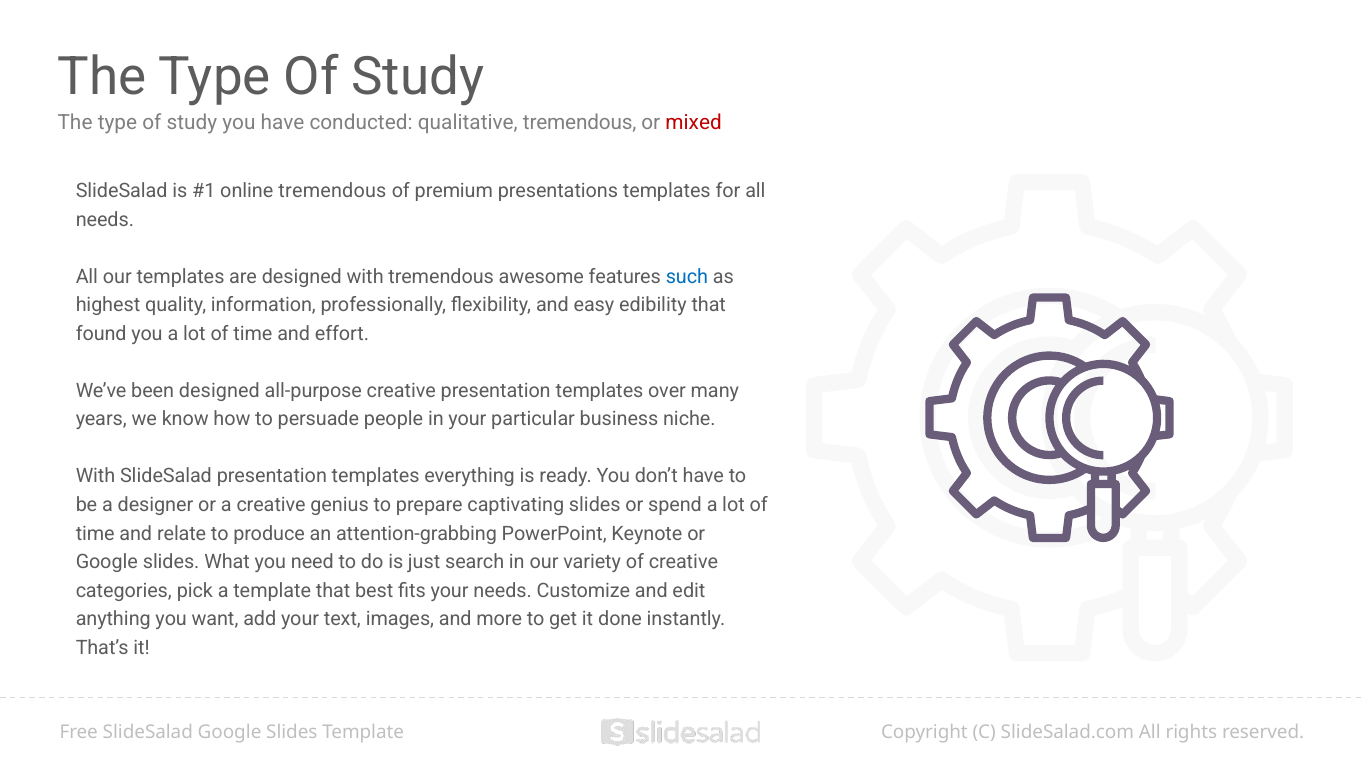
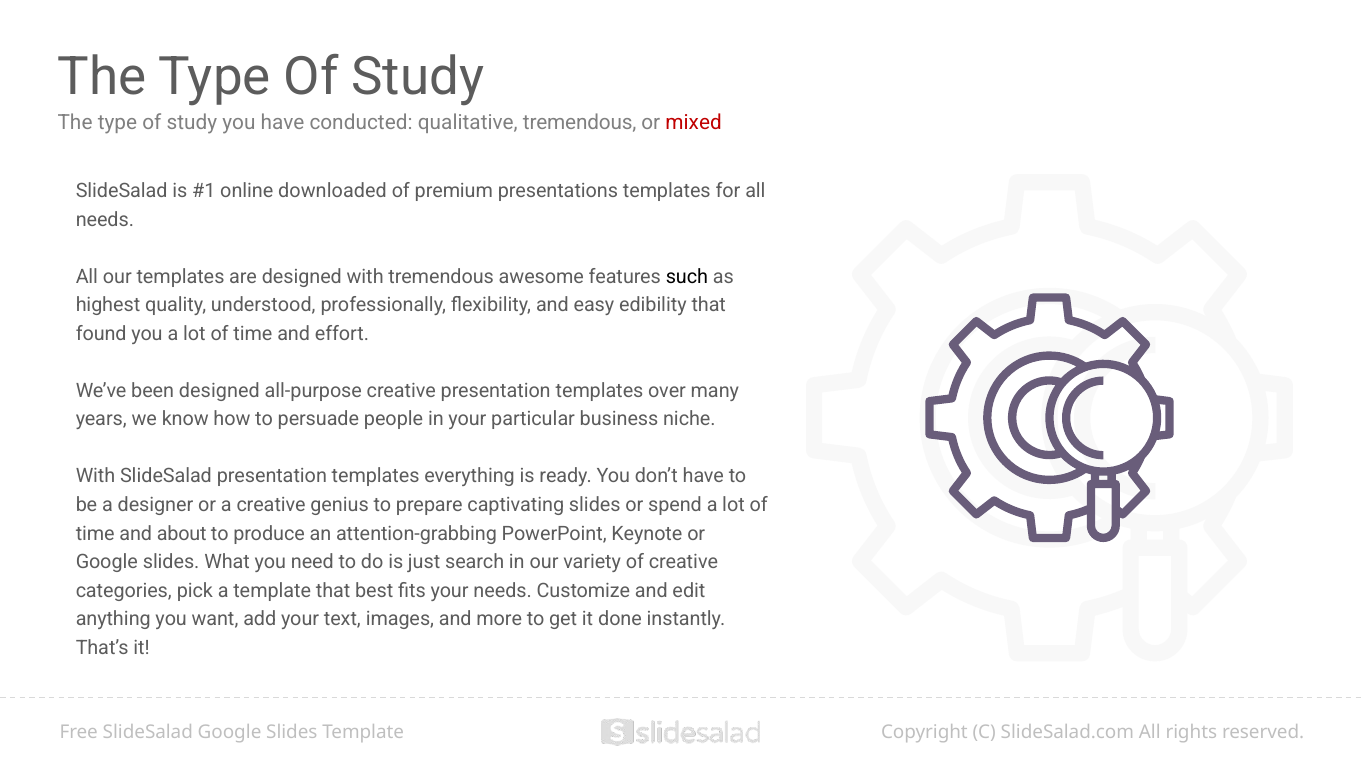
online tremendous: tremendous -> downloaded
such colour: blue -> black
information: information -> understood
relate: relate -> about
